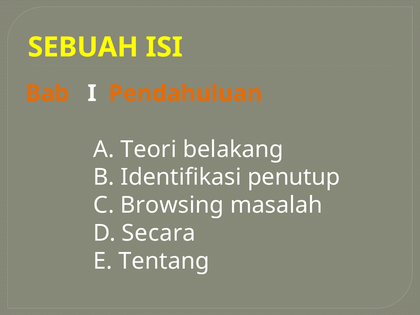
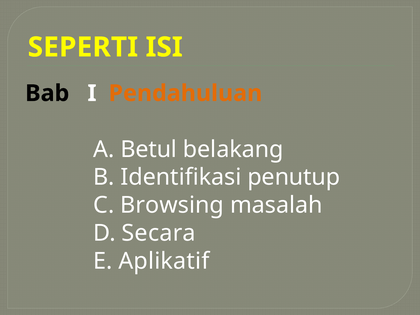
SEBUAH: SEBUAH -> SEPERTI
Bab colour: orange -> black
Teori: Teori -> Betul
Tentang: Tentang -> Aplikatif
